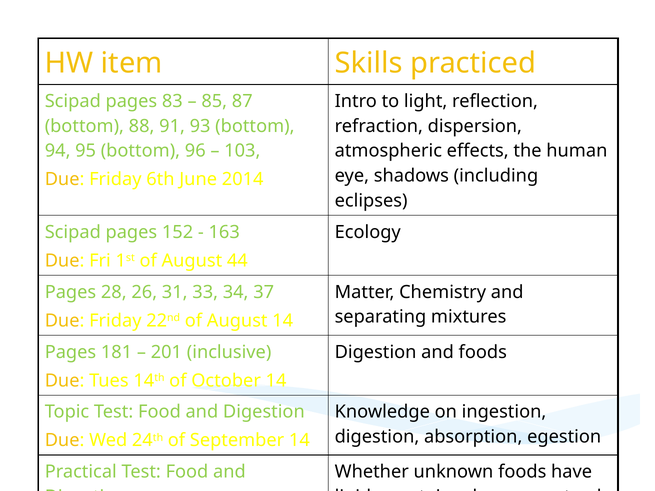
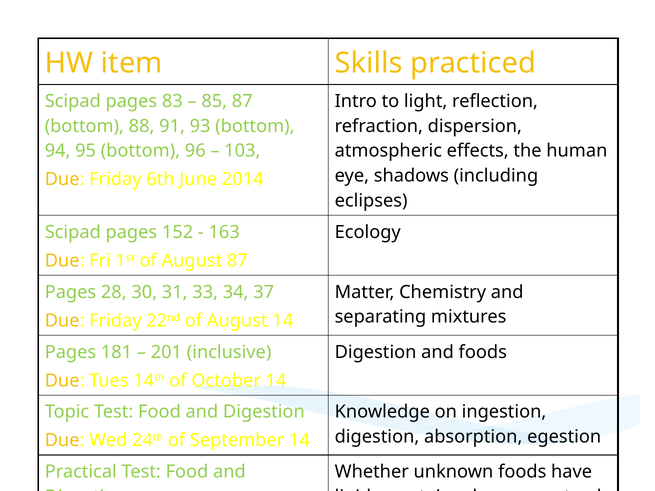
August 44: 44 -> 87
26: 26 -> 30
